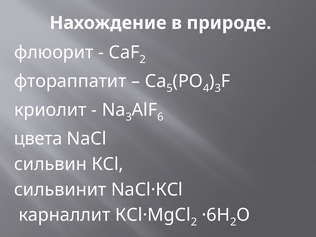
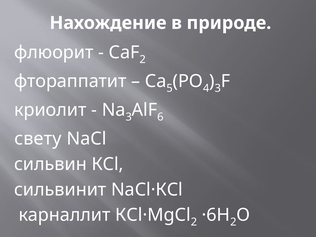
цвета: цвета -> свету
